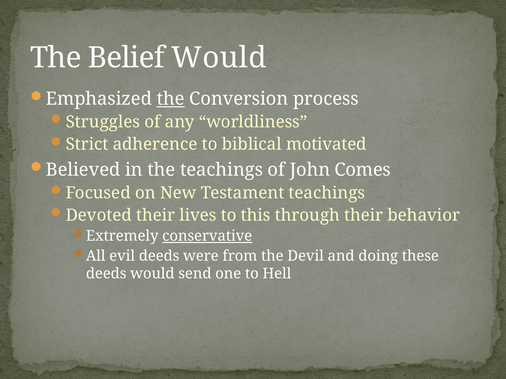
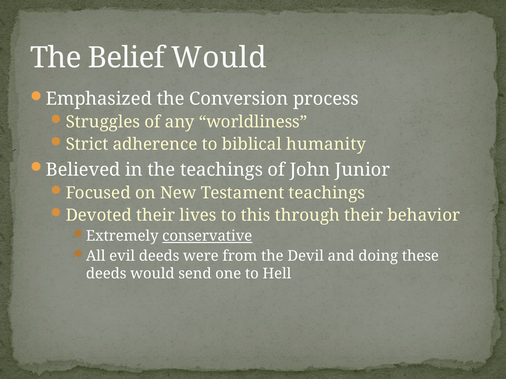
the at (171, 99) underline: present -> none
motivated: motivated -> humanity
Comes: Comes -> Junior
